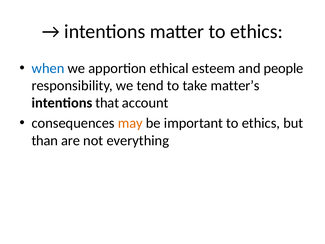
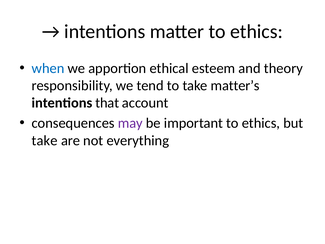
people: people -> theory
may colour: orange -> purple
than at (45, 140): than -> take
